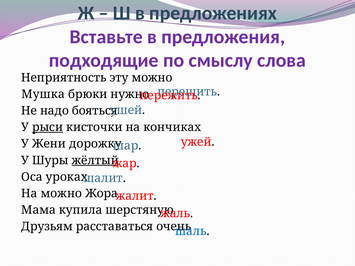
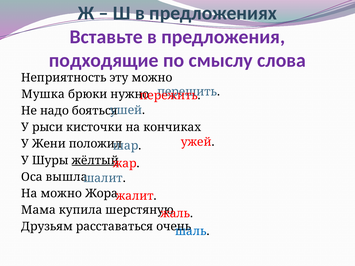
рыси underline: present -> none
дорожку: дорожку -> положил
уроках: уроках -> вышла
